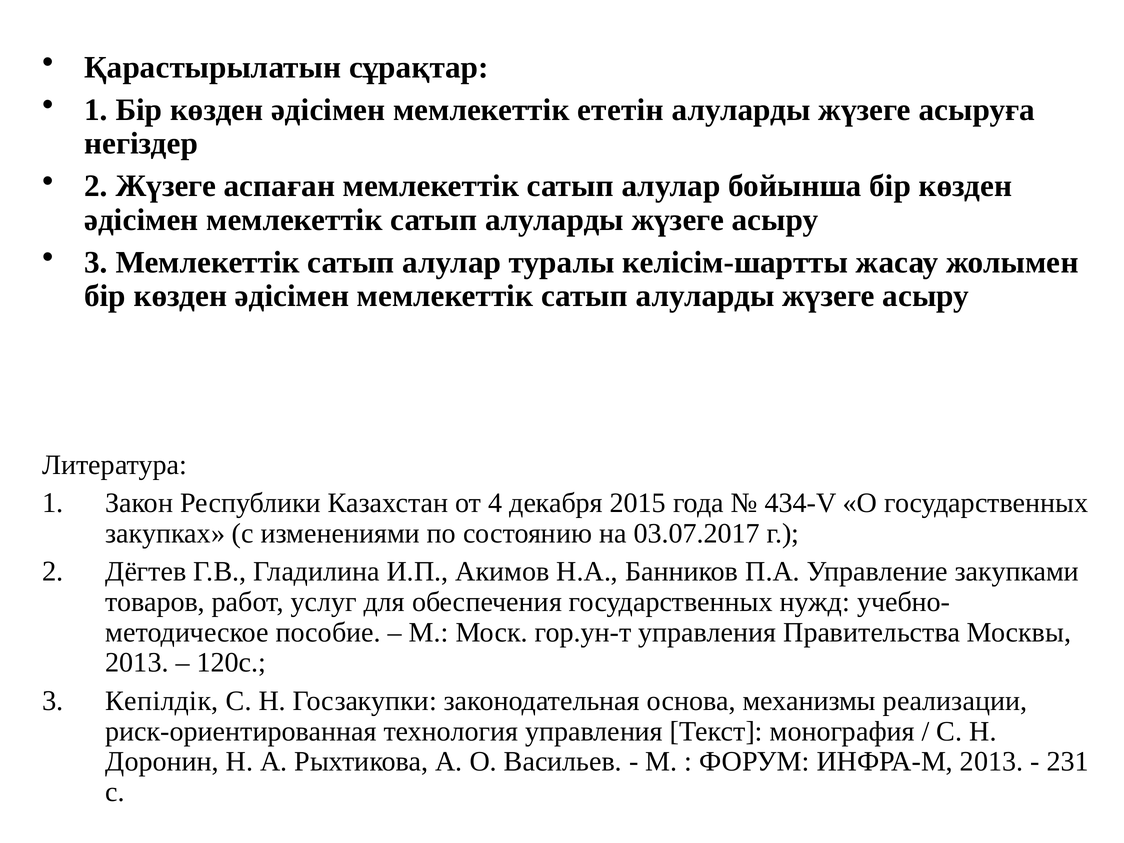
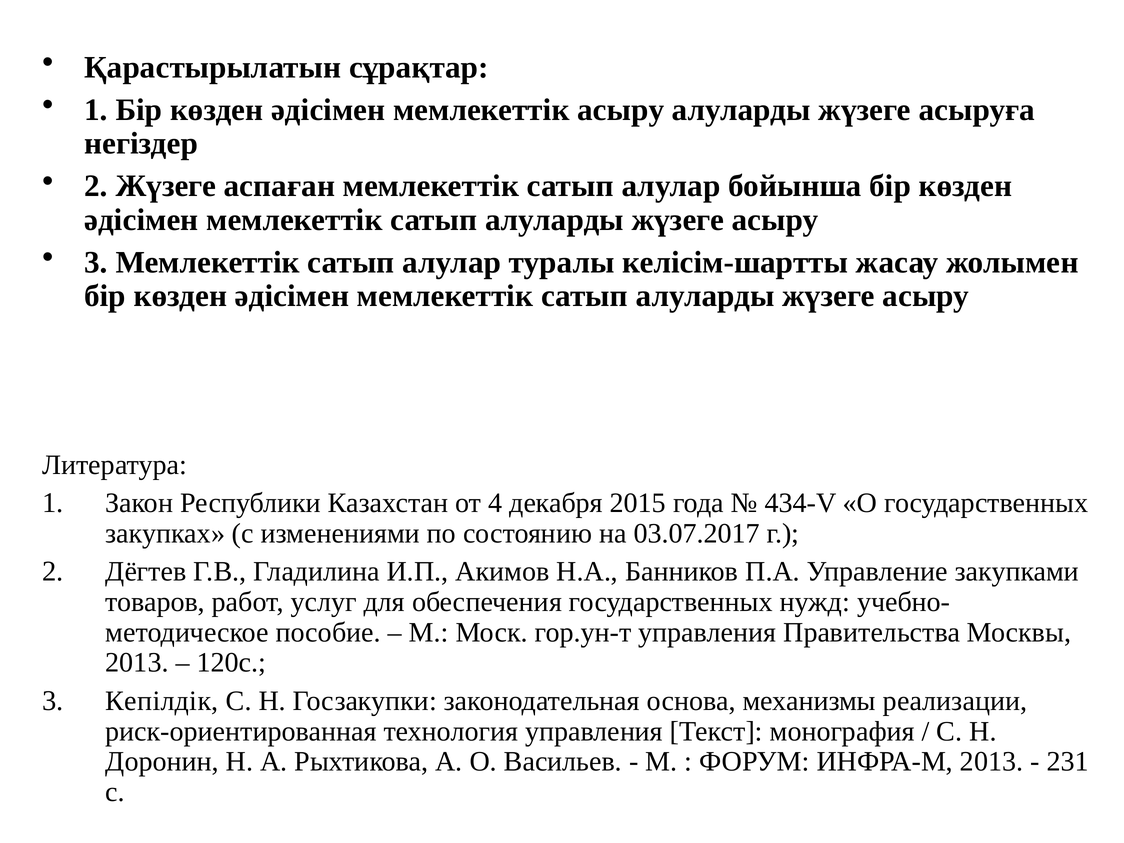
мемлекеттік ететін: ететін -> асыру
